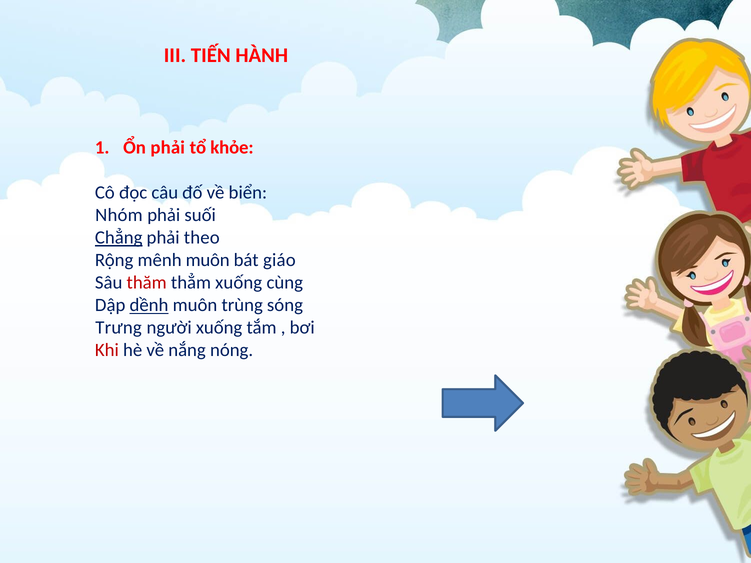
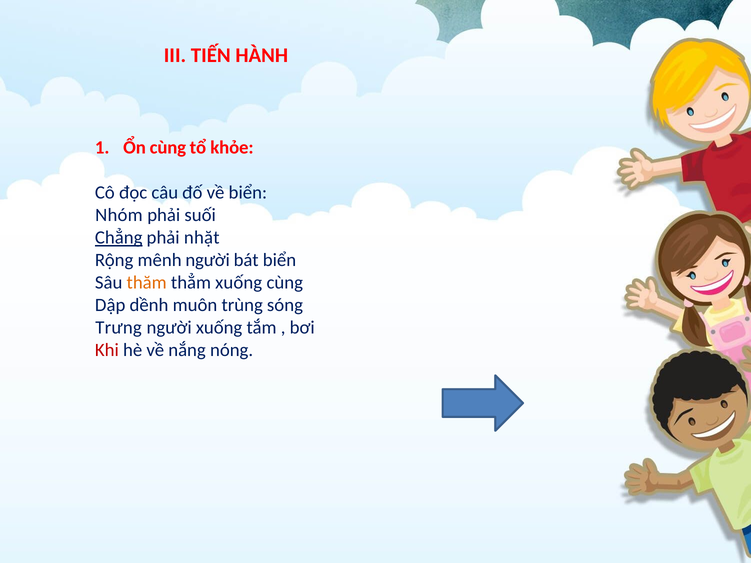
Ổn phải: phải -> cùng
theo: theo -> nhặt
mênh muôn: muôn -> người
bát giáo: giáo -> biển
thăm colour: red -> orange
dềnh underline: present -> none
